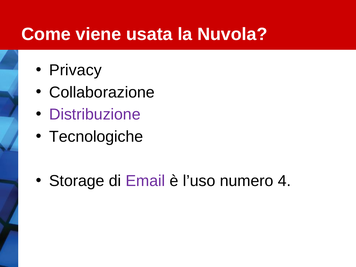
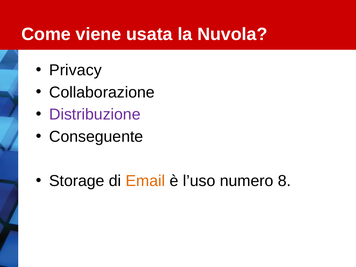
Tecnologiche: Tecnologiche -> Conseguente
Email colour: purple -> orange
4: 4 -> 8
